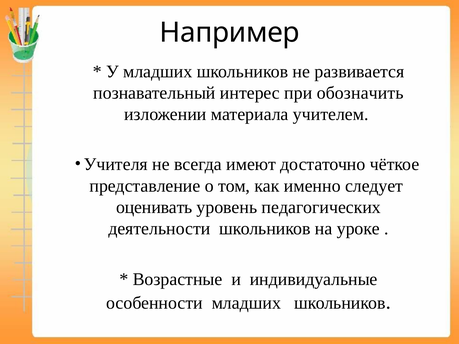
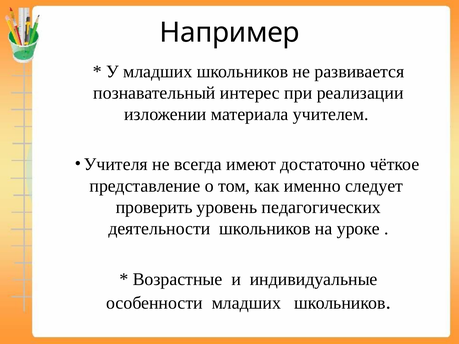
обозначить: обозначить -> реализации
оценивать: оценивать -> проверить
